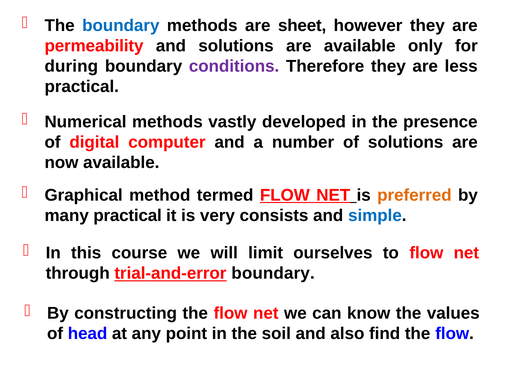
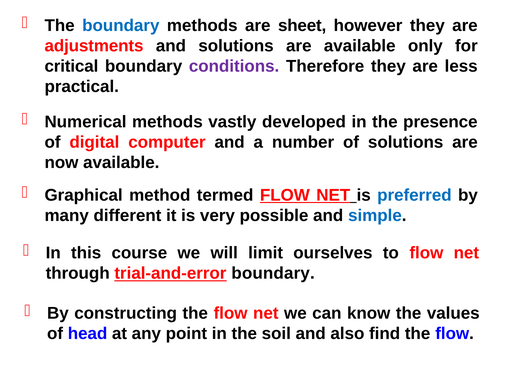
permeability: permeability -> adjustments
during: during -> critical
preferred colour: orange -> blue
many practical: practical -> different
consists: consists -> possible
